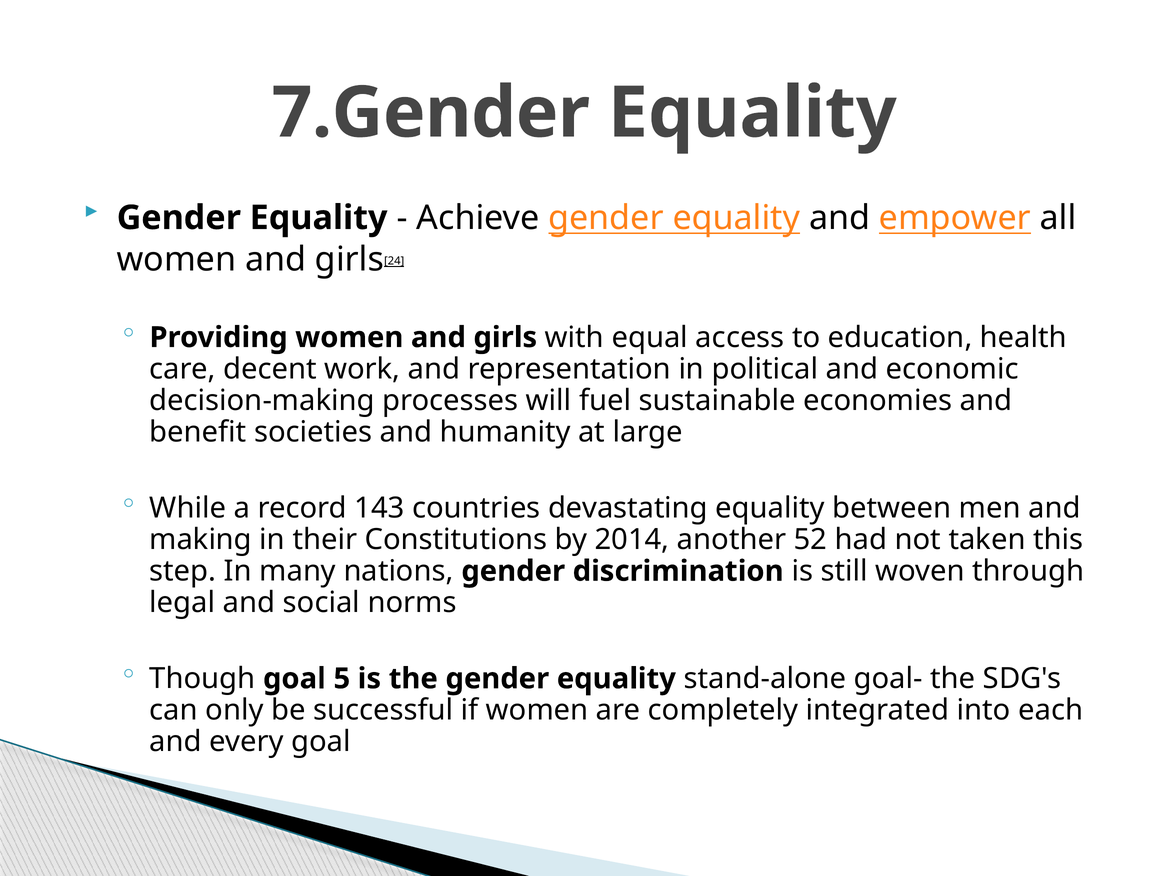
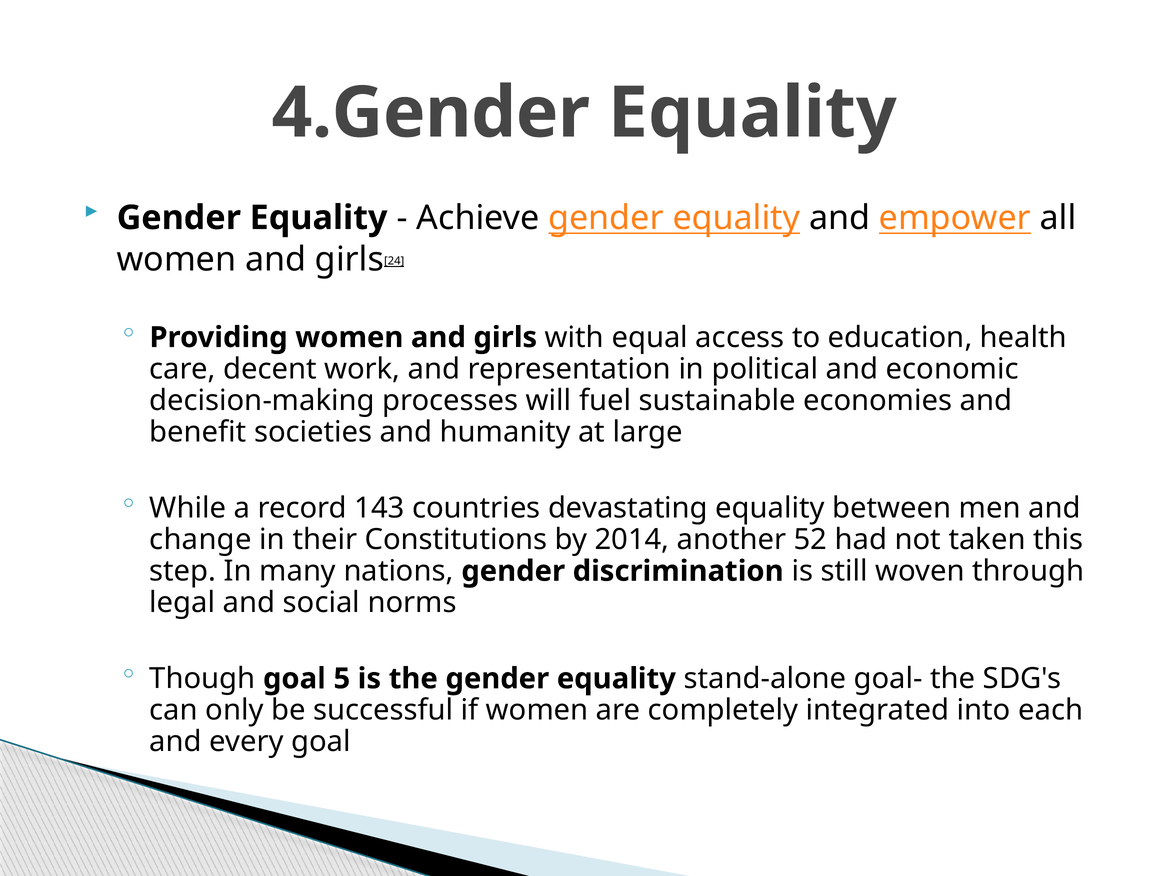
7.Gender: 7.Gender -> 4.Gender
making: making -> change
